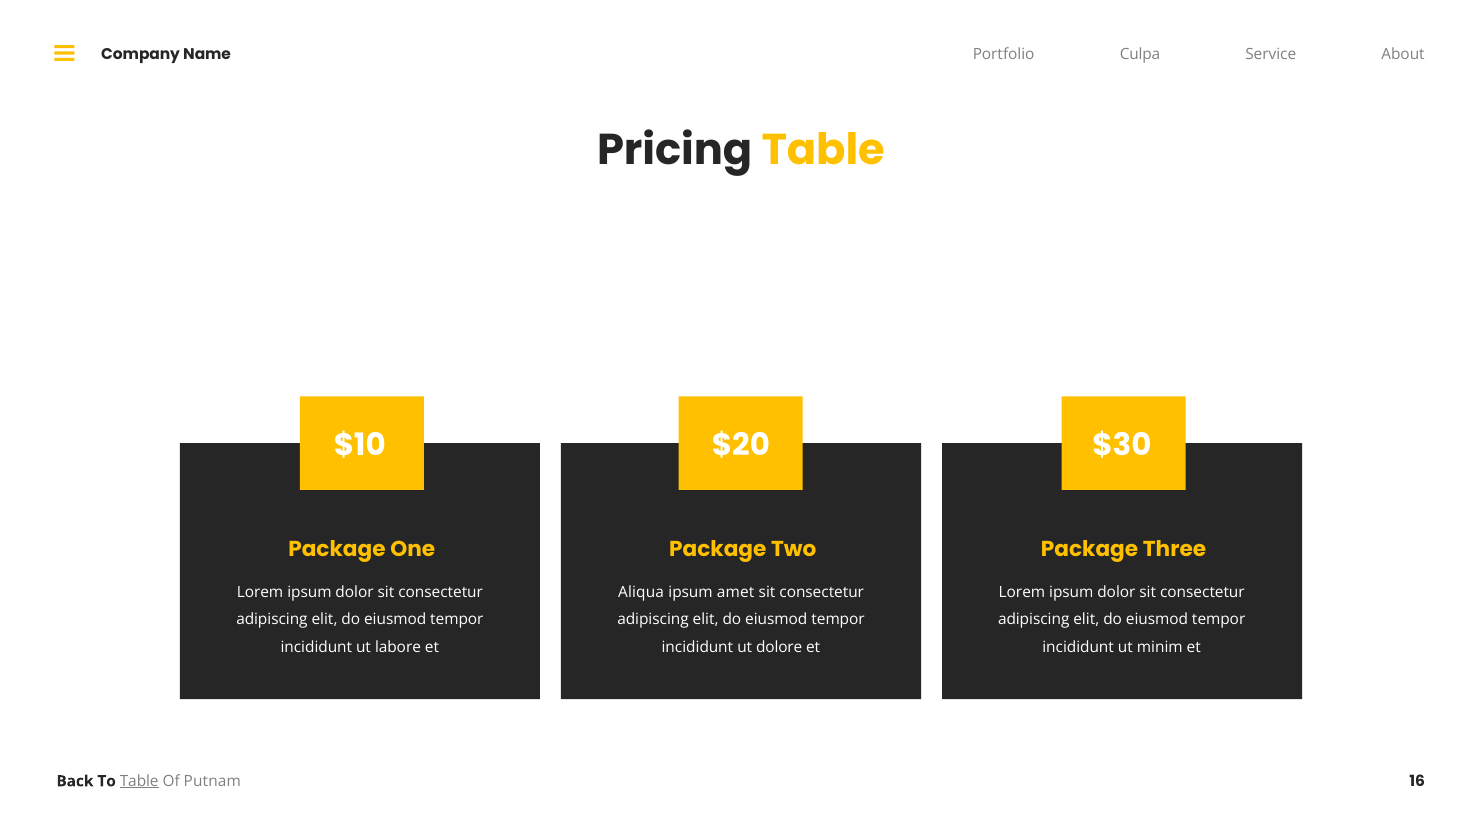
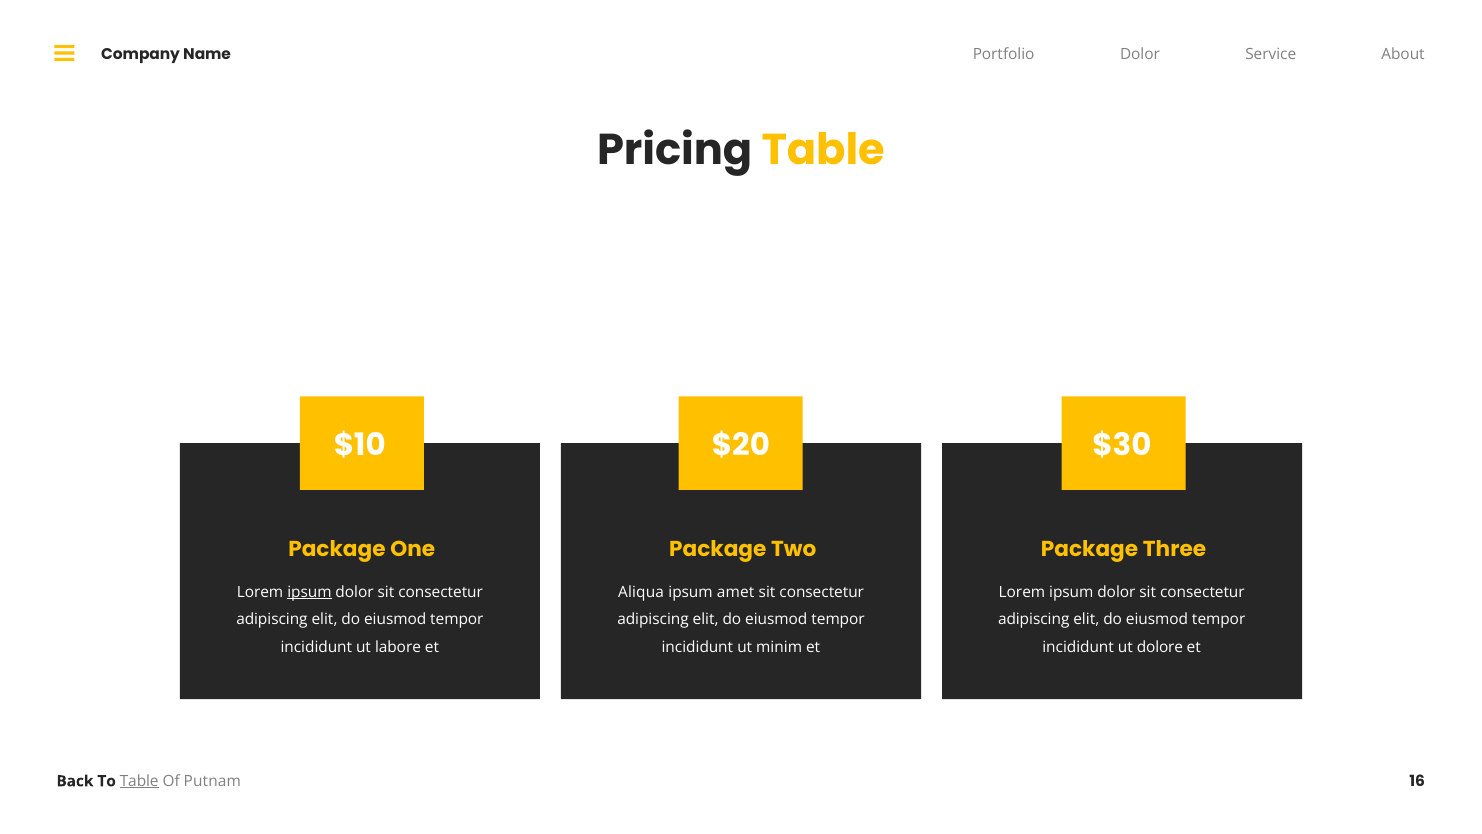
Culpa at (1140, 54): Culpa -> Dolor
ipsum at (309, 592) underline: none -> present
dolore: dolore -> minim
minim: minim -> dolore
